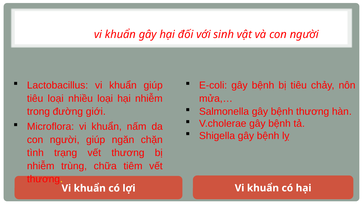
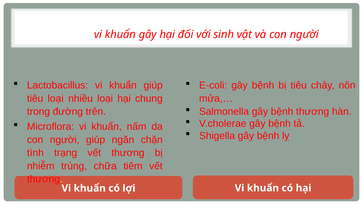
hại nhiễm: nhiễm -> chung
giới: giới -> trên
